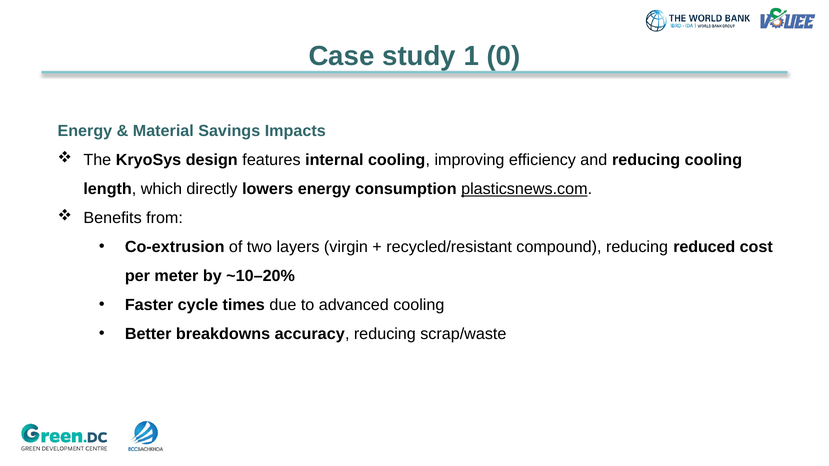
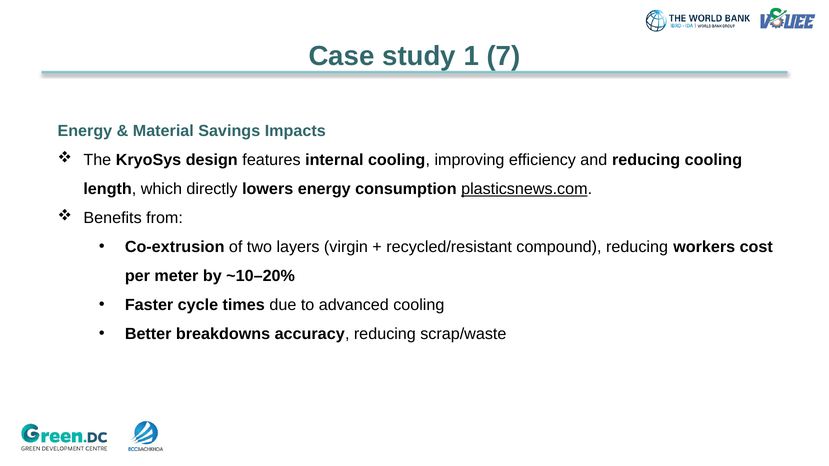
0: 0 -> 7
reduced: reduced -> workers
